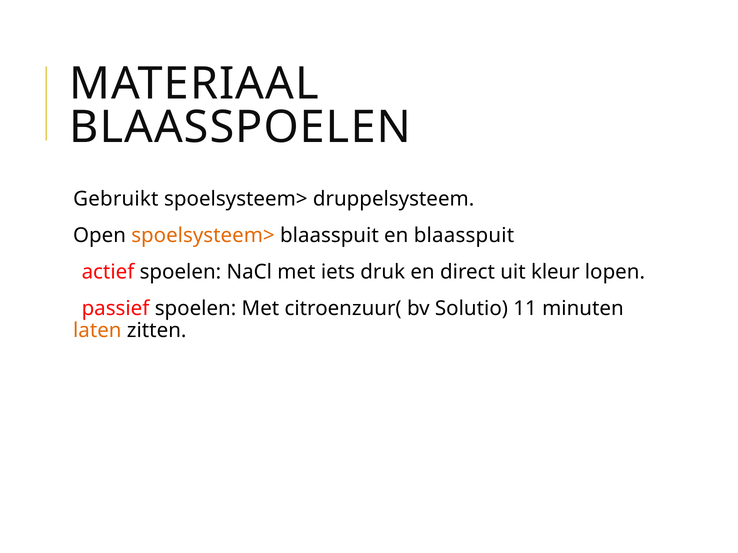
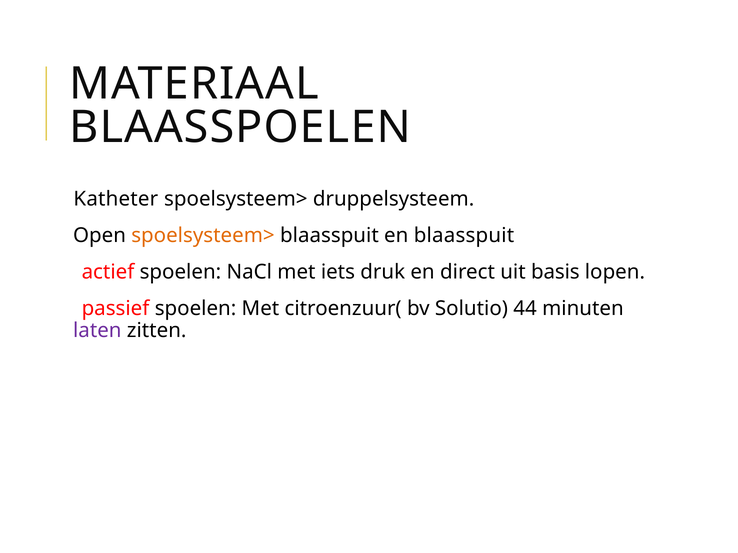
Gebruikt: Gebruikt -> Katheter
kleur: kleur -> basis
11: 11 -> 44
laten colour: orange -> purple
